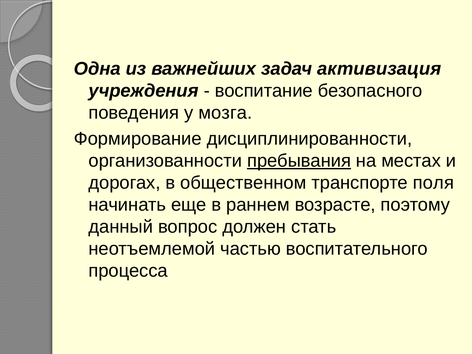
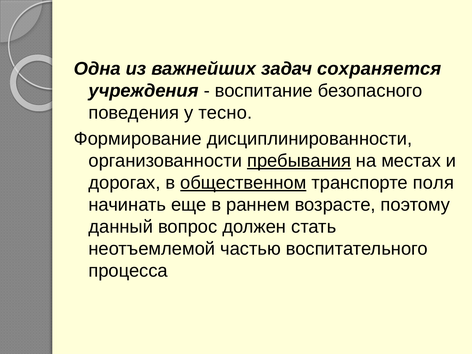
активизация: активизация -> сохраняется
мозга: мозга -> тесно
общественном underline: none -> present
